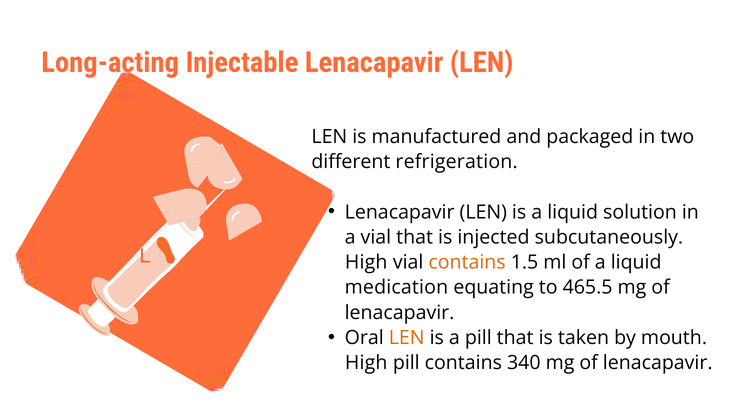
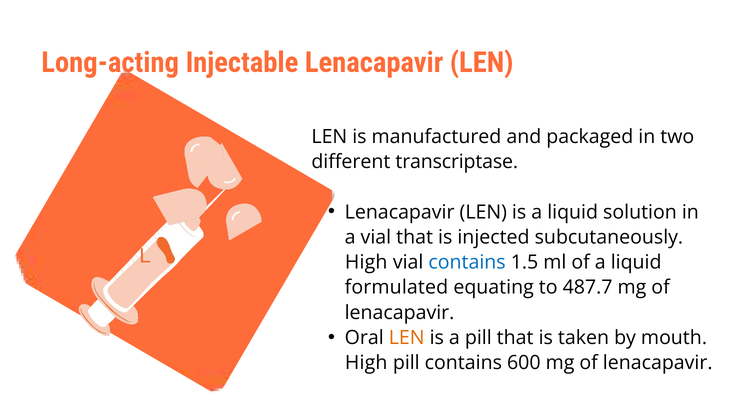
refrigeration: refrigeration -> transcriptase
contains at (467, 262) colour: orange -> blue
medication: medication -> formulated
465.5: 465.5 -> 487.7
340: 340 -> 600
